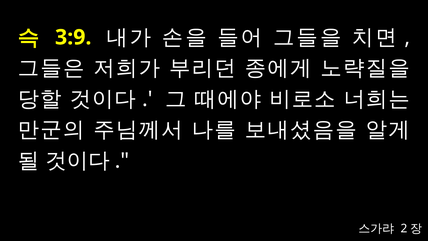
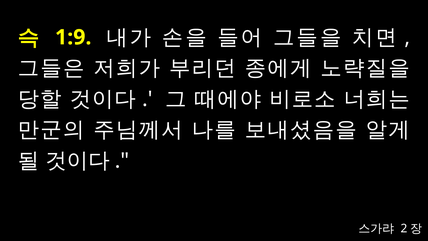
3:9: 3:9 -> 1:9
